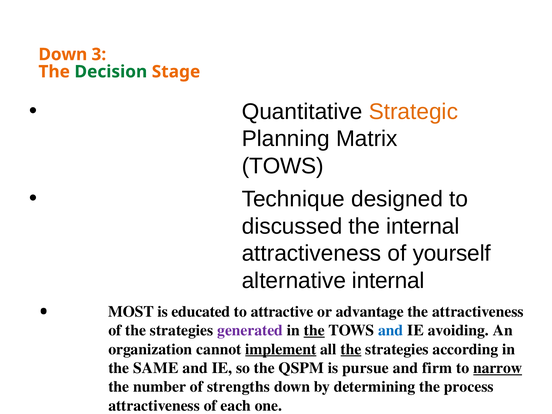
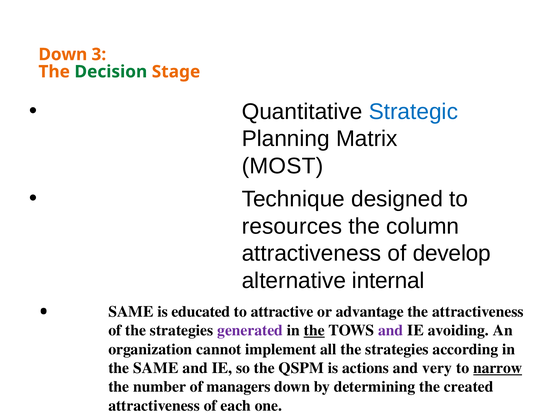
Strategic colour: orange -> blue
TOWS at (283, 166): TOWS -> MOST
discussed: discussed -> resources
the internal: internal -> column
yourself: yourself -> develop
MOST at (131, 312): MOST -> SAME
and at (391, 330) colour: blue -> purple
implement underline: present -> none
the at (351, 349) underline: present -> none
pursue: pursue -> actions
firm: firm -> very
strengths: strengths -> managers
process: process -> created
